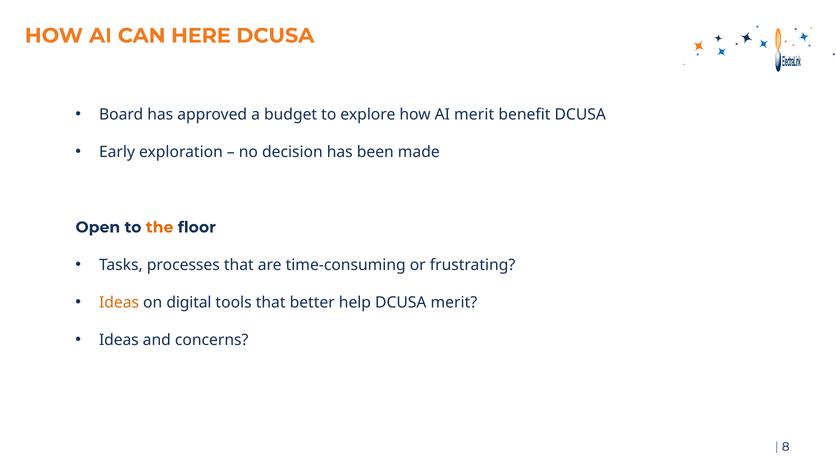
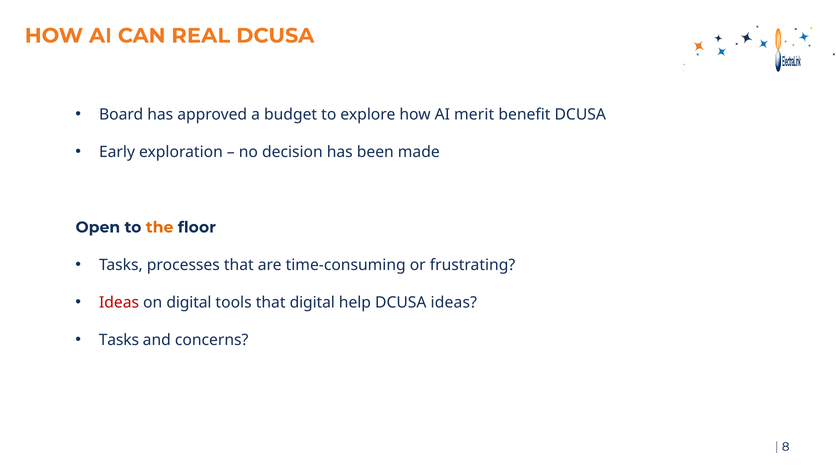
HERE: HERE -> REAL
Ideas at (119, 303) colour: orange -> red
that better: better -> digital
DCUSA merit: merit -> ideas
Ideas at (119, 340): Ideas -> Tasks
